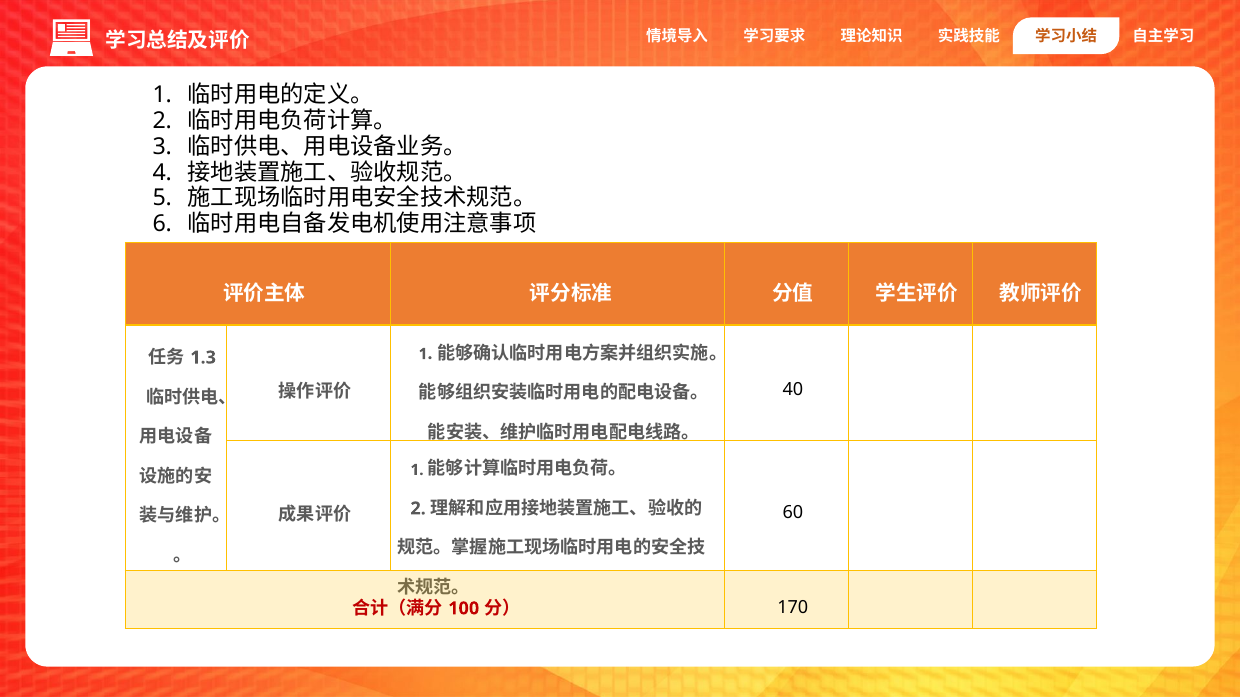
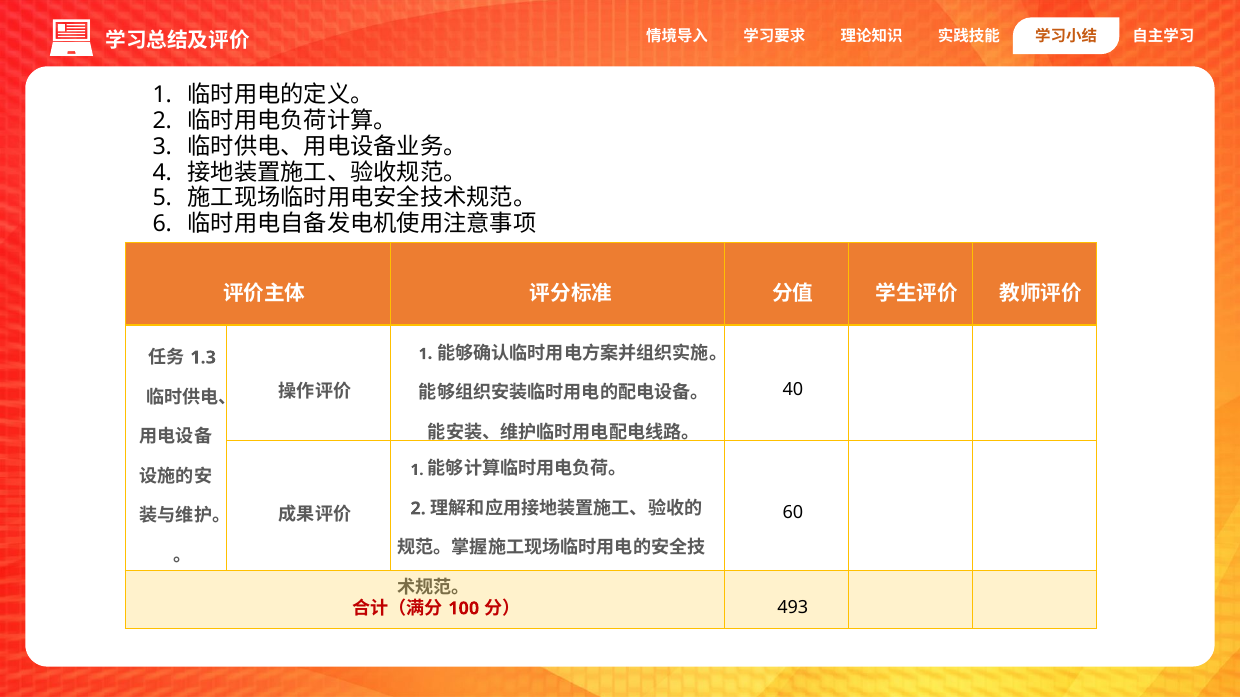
170: 170 -> 493
